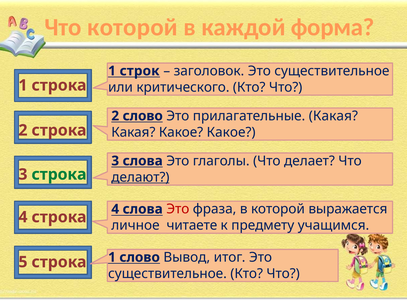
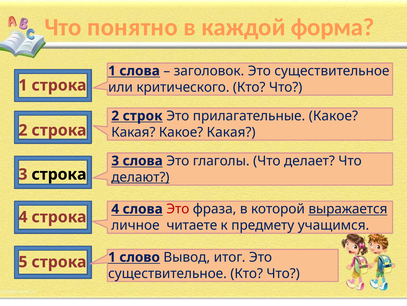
Что которой: которой -> понятно
1 строк: строк -> слова
2 слово: слово -> строк
прилагательные Какая: Какая -> Какое
Какая Какое Какое: Какое -> Какая
строка at (59, 174) colour: green -> black
выражается underline: none -> present
